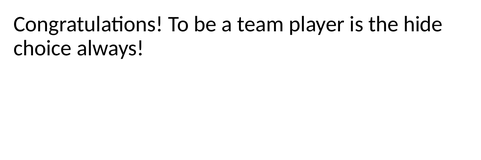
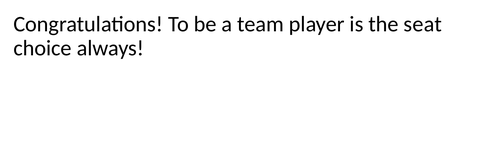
hide: hide -> seat
